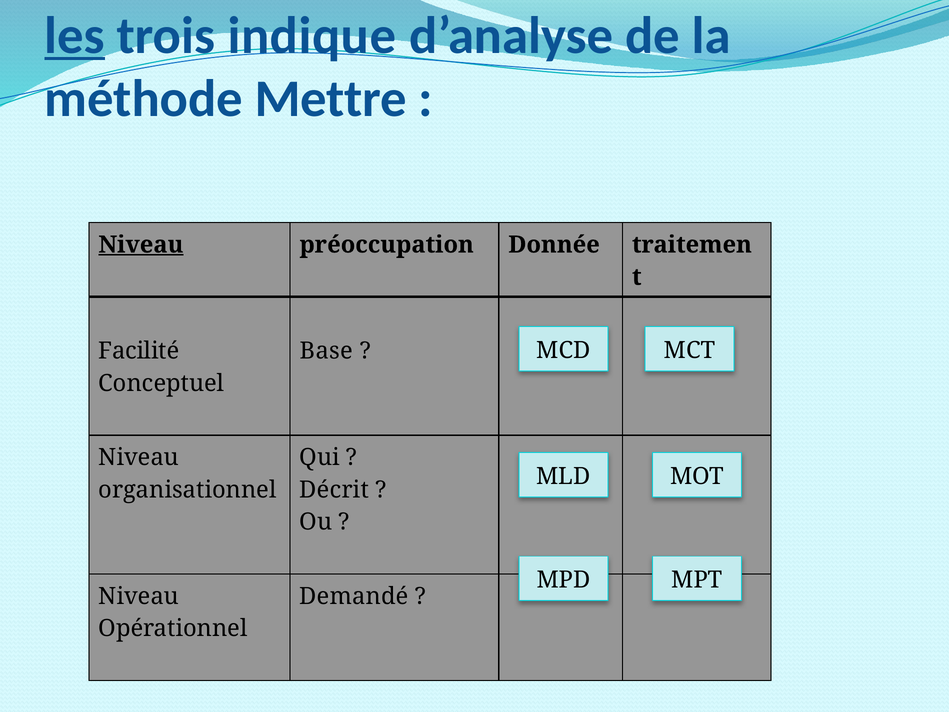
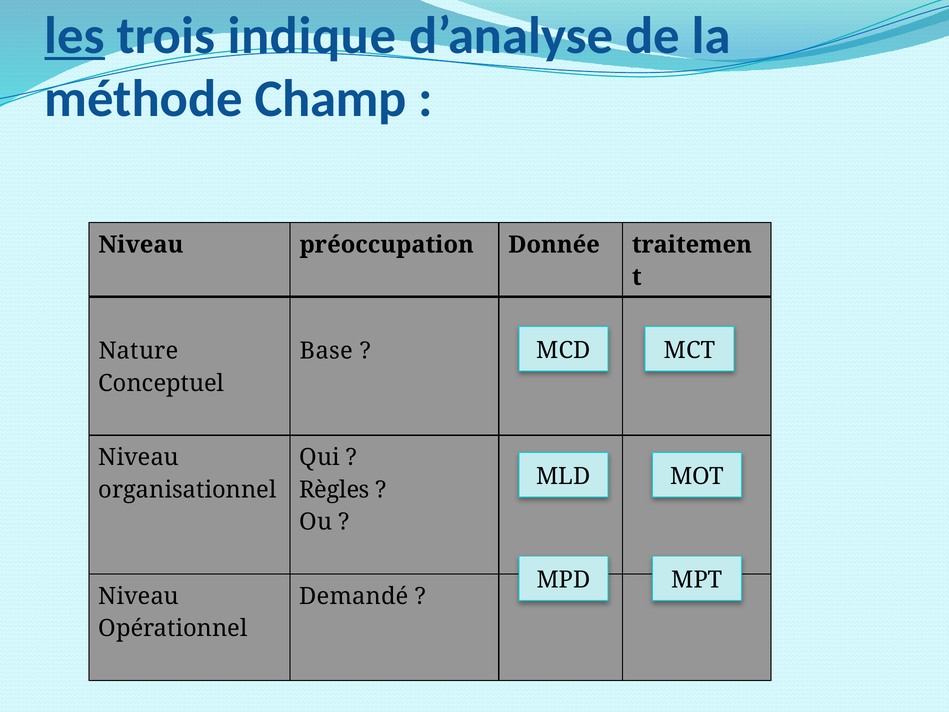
Mettre: Mettre -> Champ
Niveau at (141, 245) underline: present -> none
Facilité: Facilité -> Nature
Décrit: Décrit -> Règles
